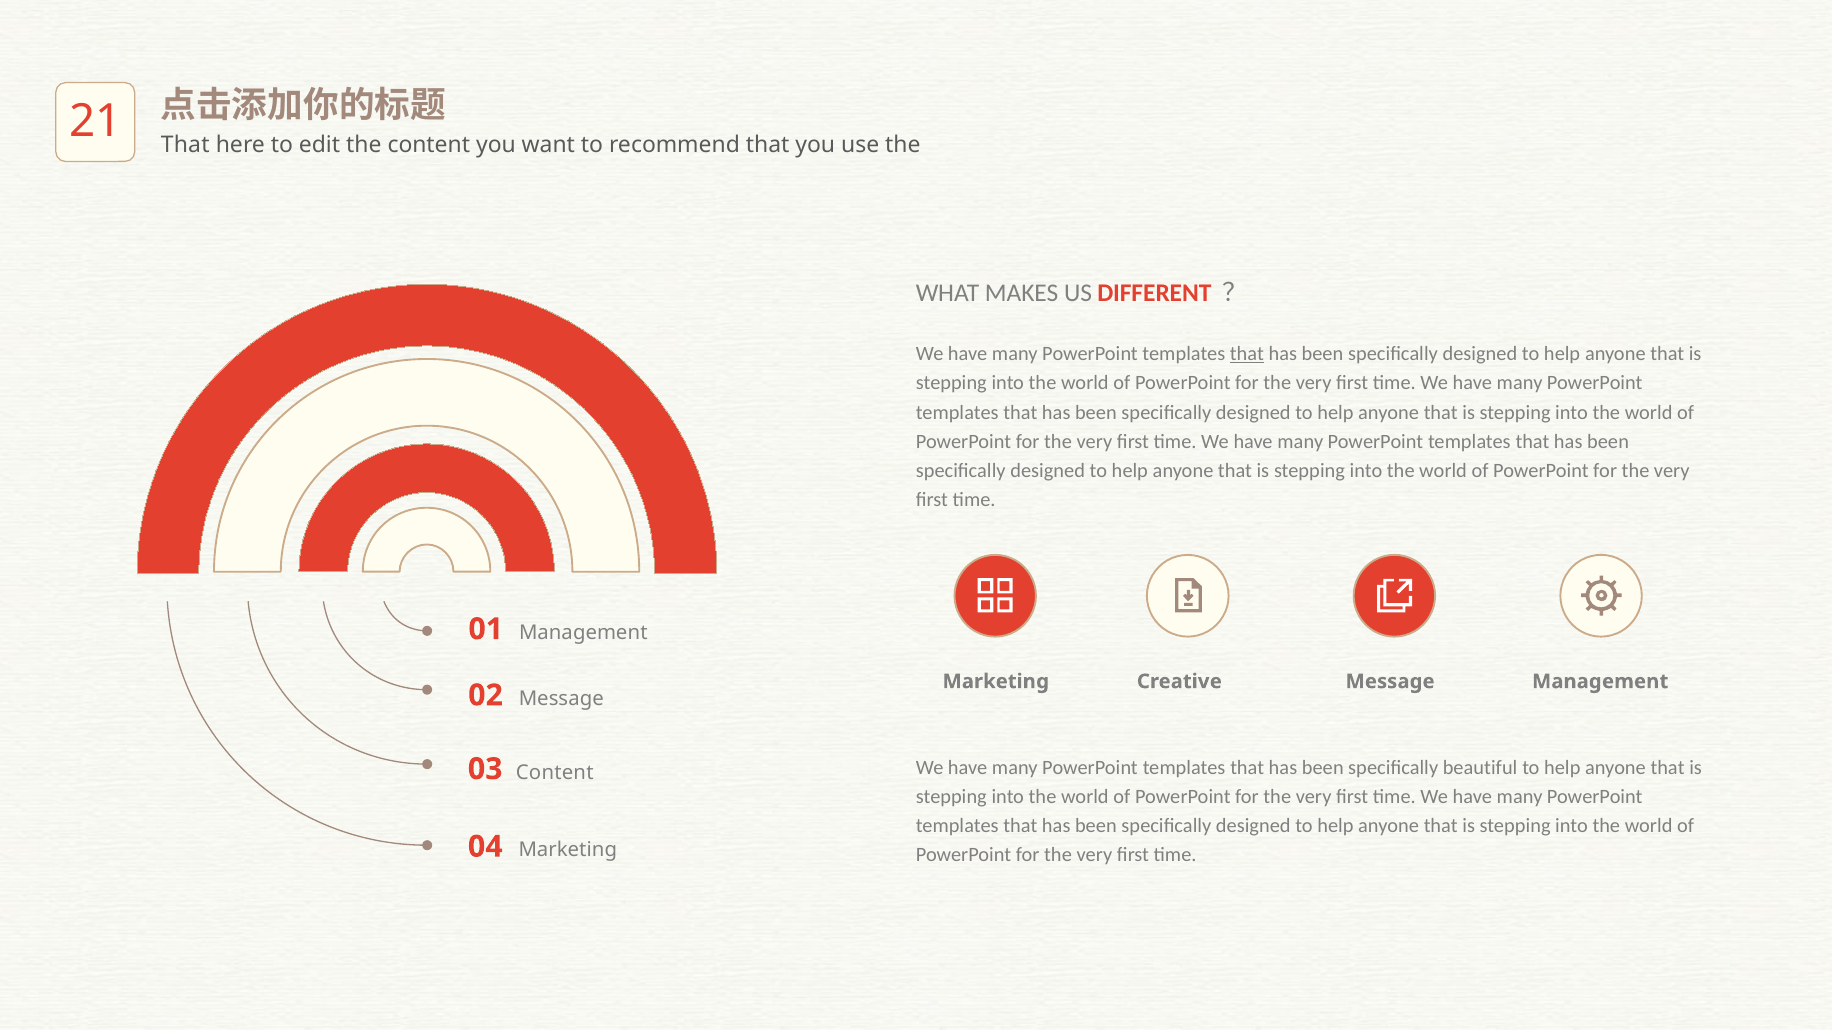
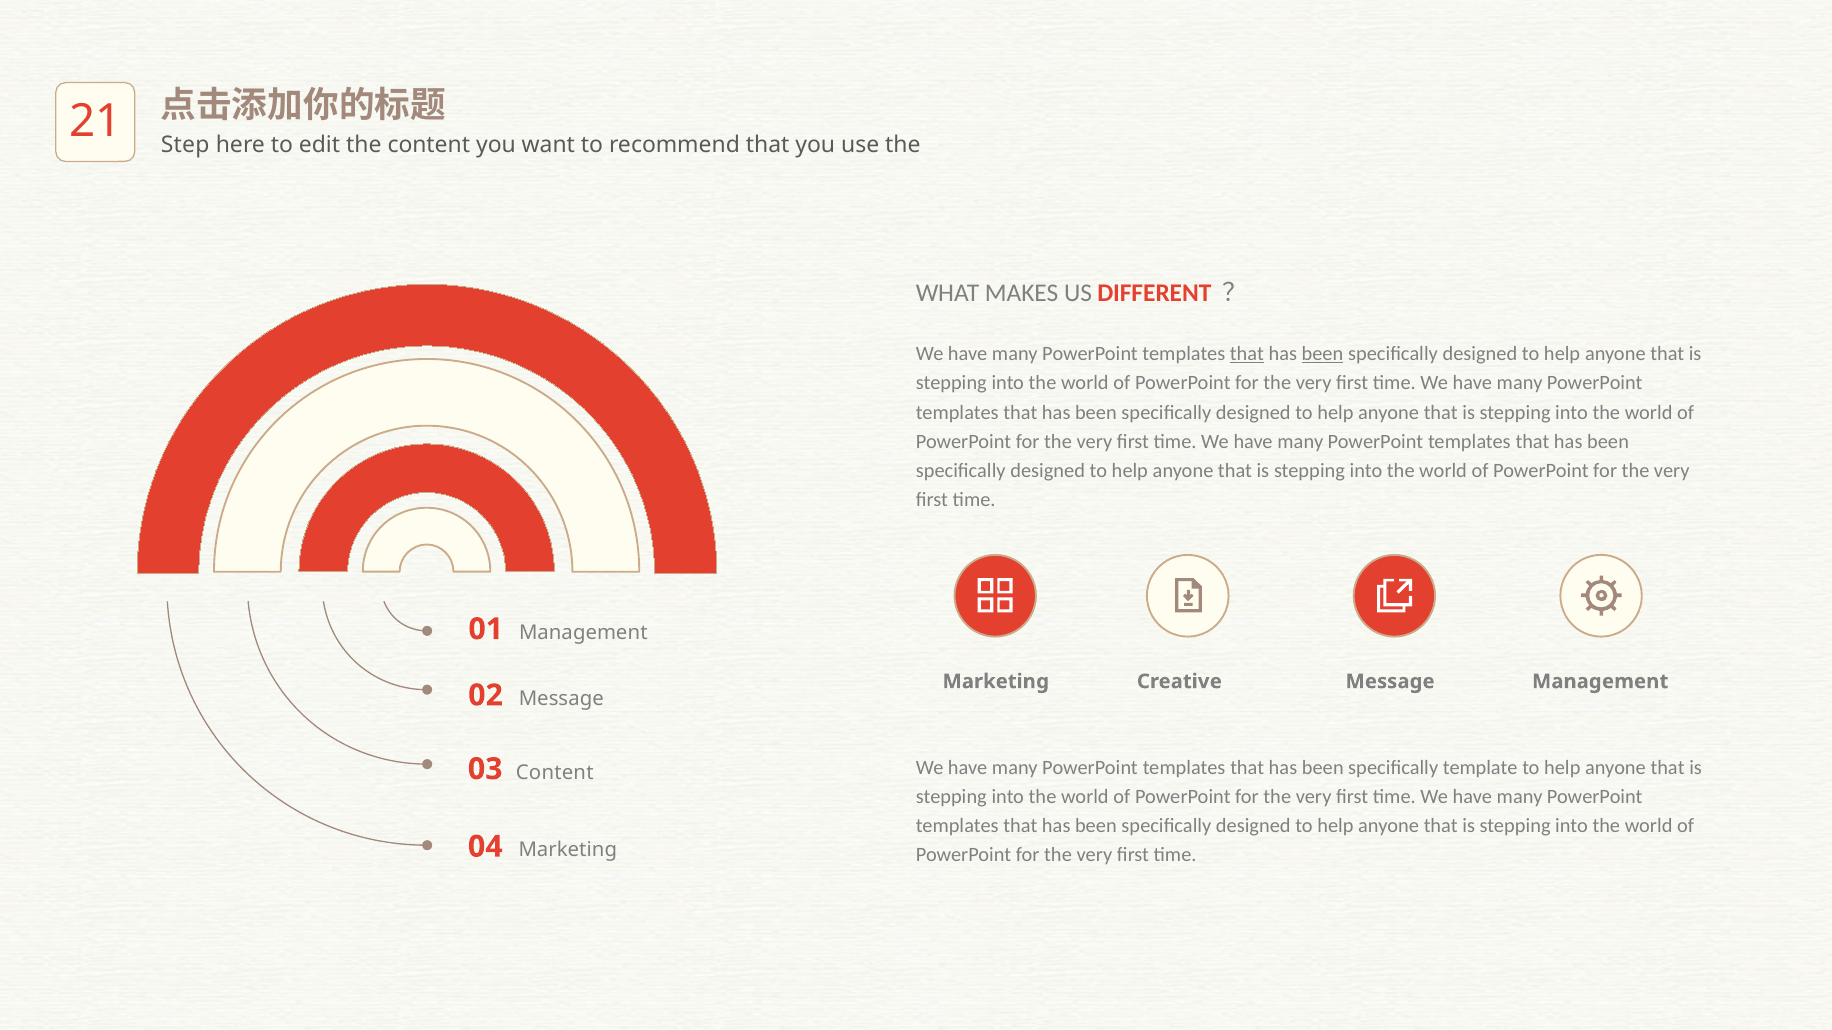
That at (185, 144): That -> Step
been at (1322, 354) underline: none -> present
beautiful: beautiful -> template
